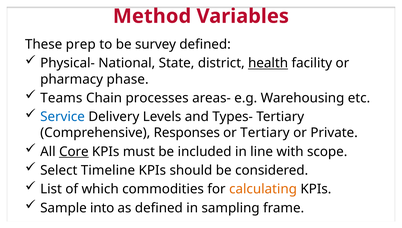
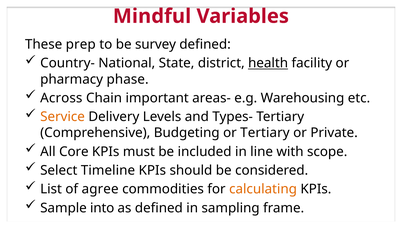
Method: Method -> Mindful
Physical-: Physical- -> Country-
Teams: Teams -> Across
processes: processes -> important
Service colour: blue -> orange
Responses: Responses -> Budgeting
Core underline: present -> none
which: which -> agree
